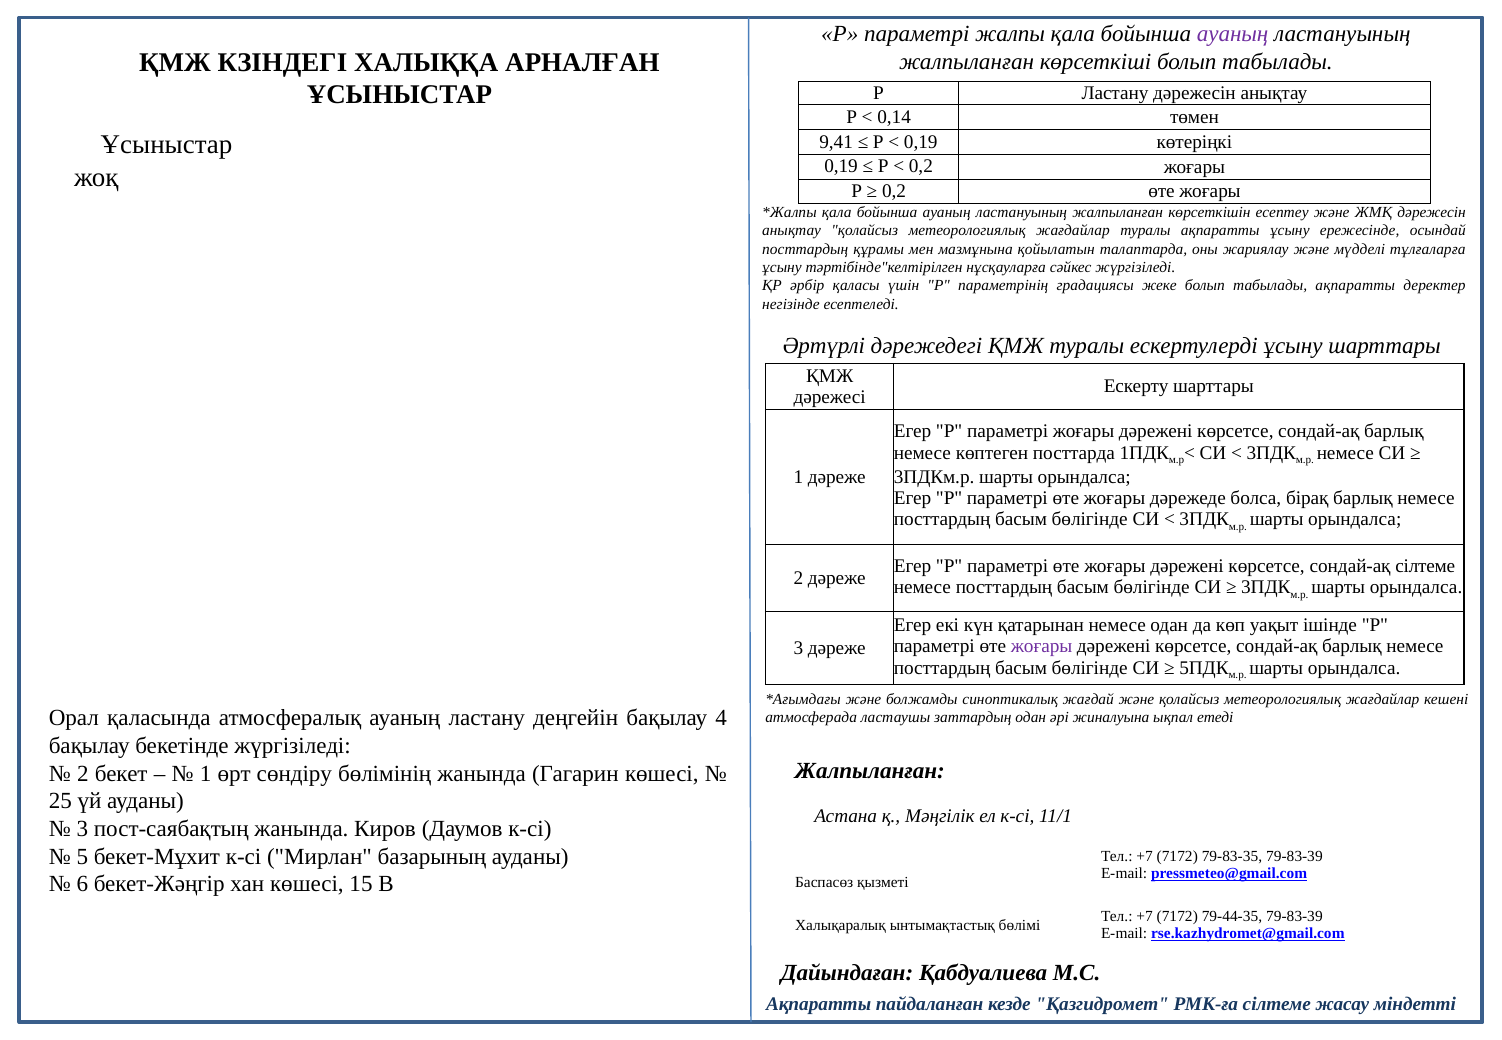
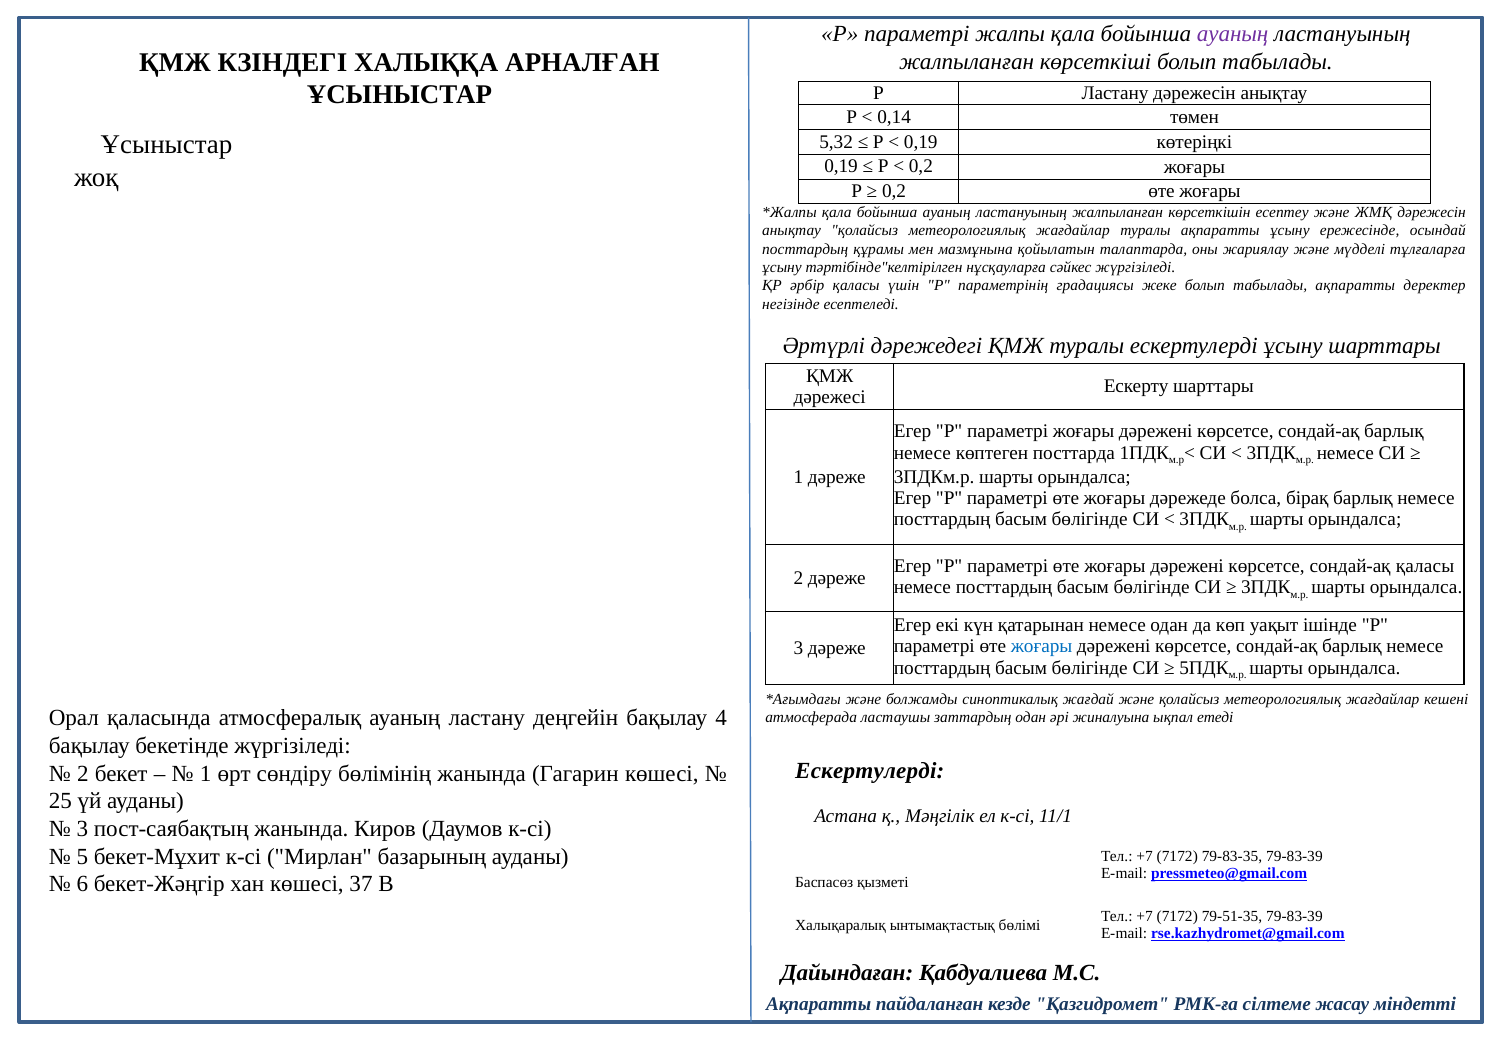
9,41: 9,41 -> 5,32
сондай-ақ сілтеме: сілтеме -> қаласы
жоғары at (1042, 646) colour: purple -> blue
Жалпыланған at (870, 771): Жалпыланған -> Ескертулерді
15: 15 -> 37
79-44-35: 79-44-35 -> 79-51-35
